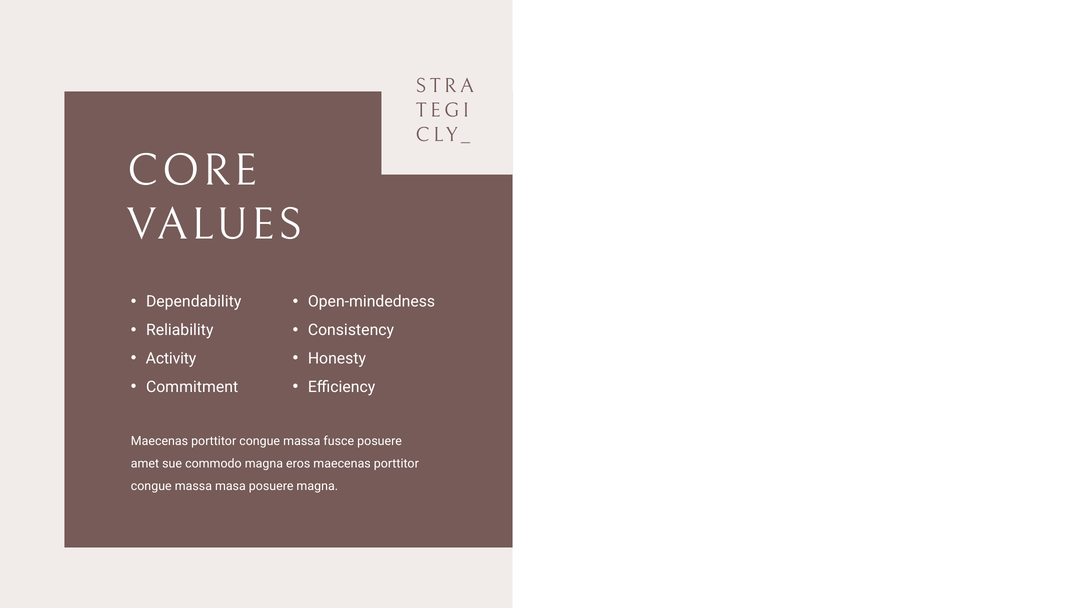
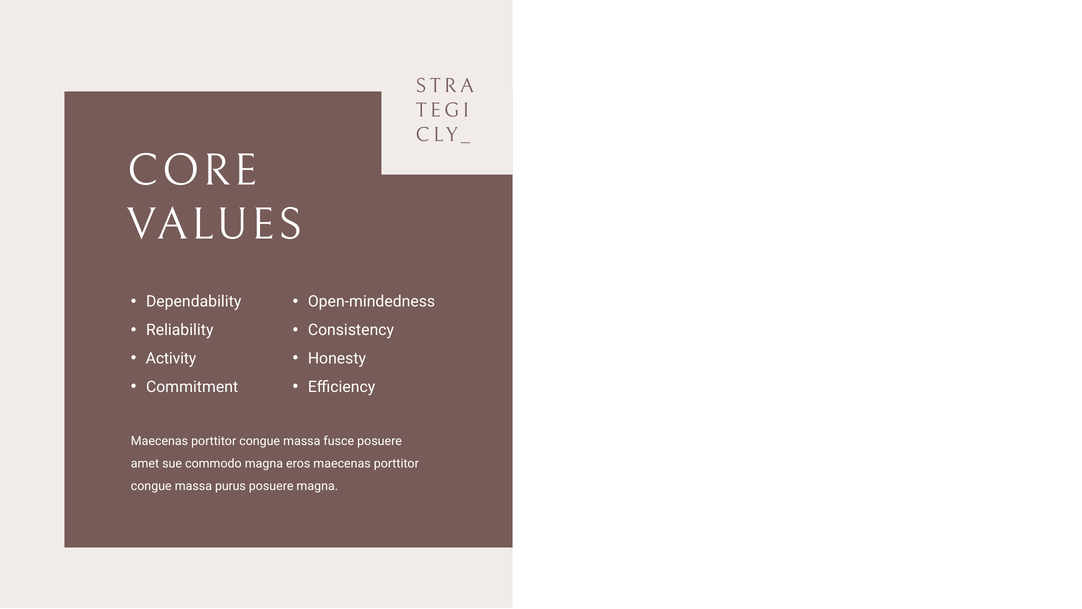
masa: masa -> purus
